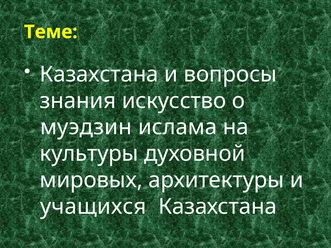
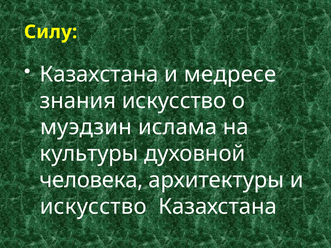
Теме: Теме -> Силу
вопросы: вопросы -> медресе
мировых: мировых -> человека
учащихся at (93, 207): учащихся -> искусство
